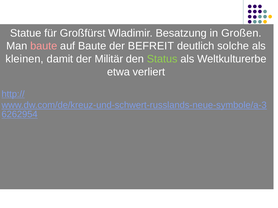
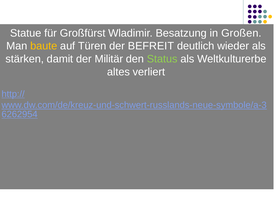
baute at (44, 46) colour: pink -> yellow
auf Baute: Baute -> Türen
solche: solche -> wieder
kleinen: kleinen -> stärken
etwa: etwa -> altes
